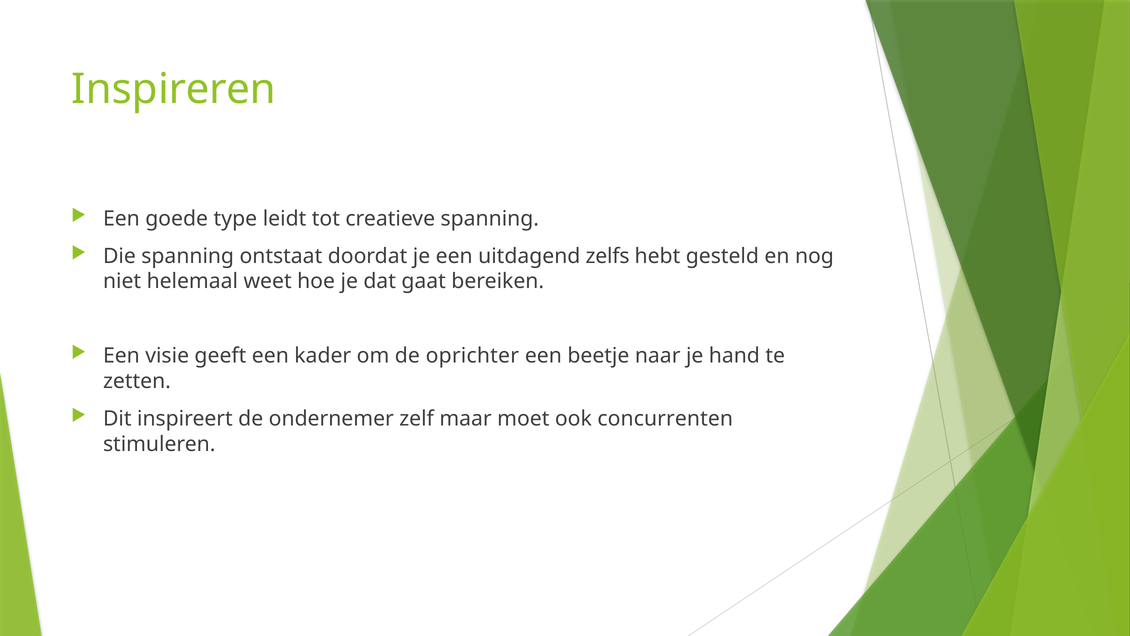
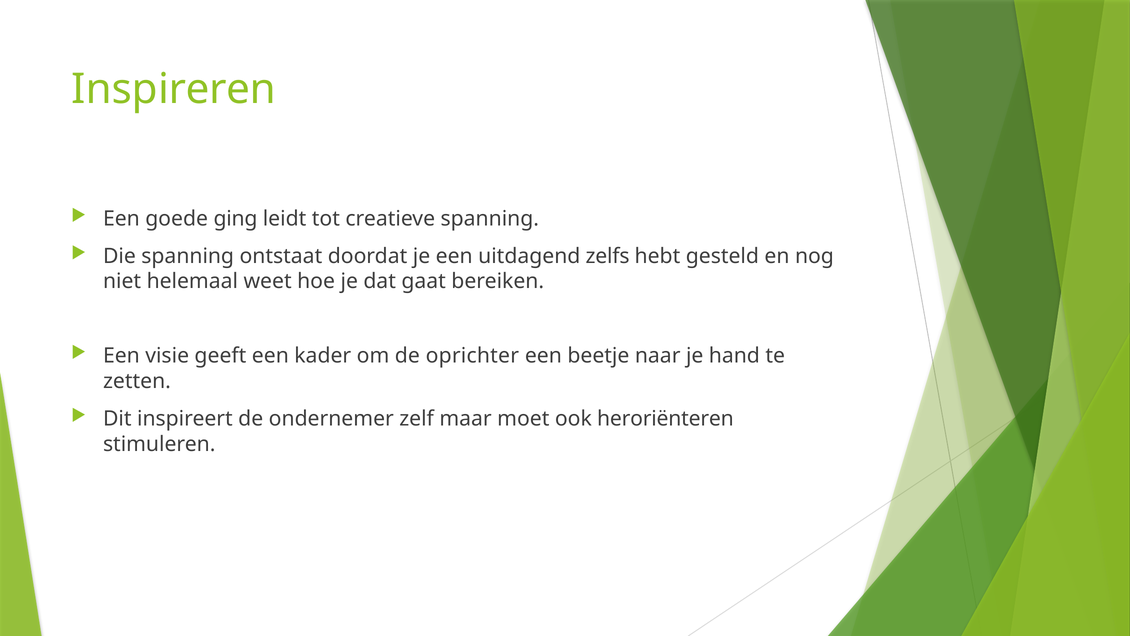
type: type -> ging
concurrenten: concurrenten -> heroriënteren
